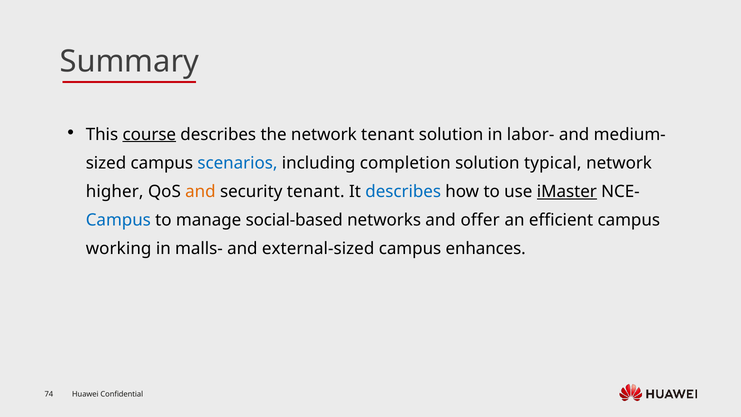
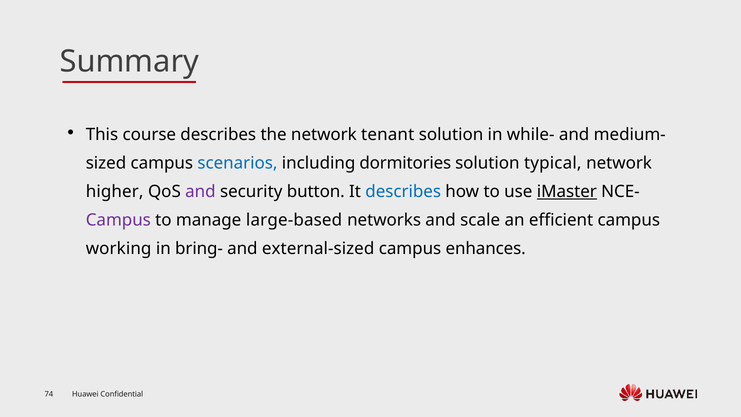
course underline: present -> none
labor-: labor- -> while-
completion: completion -> dormitories
and at (200, 191) colour: orange -> purple
security tenant: tenant -> button
Campus at (118, 220) colour: blue -> purple
social-based: social-based -> large-based
offer: offer -> scale
malls-: malls- -> bring-
